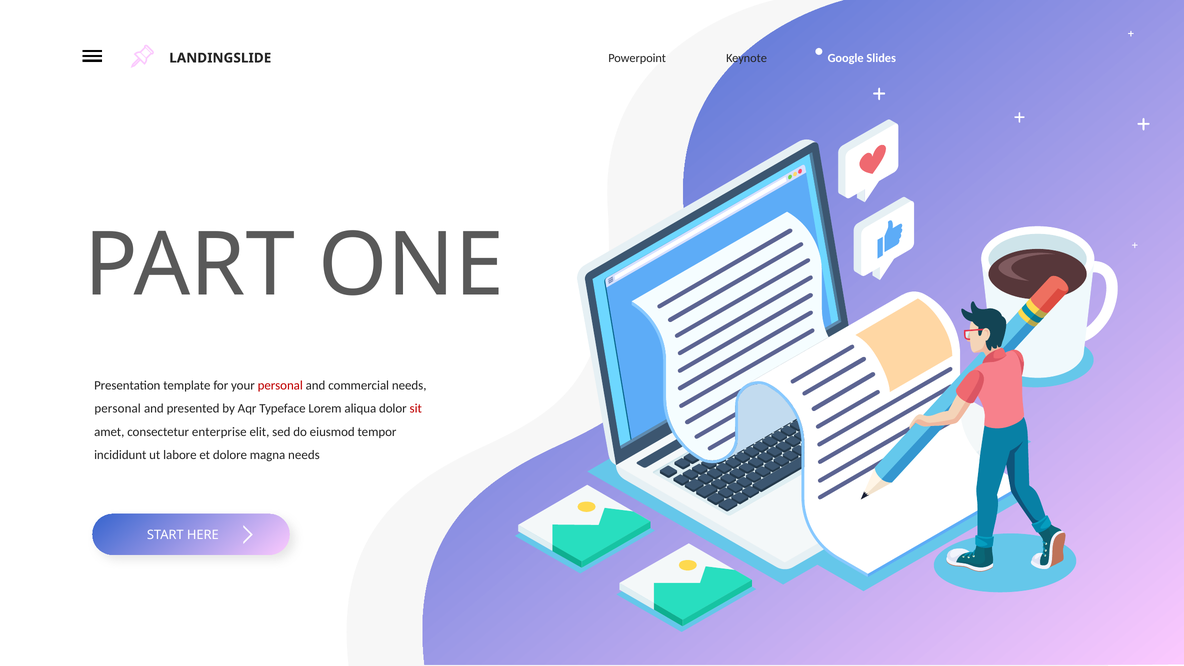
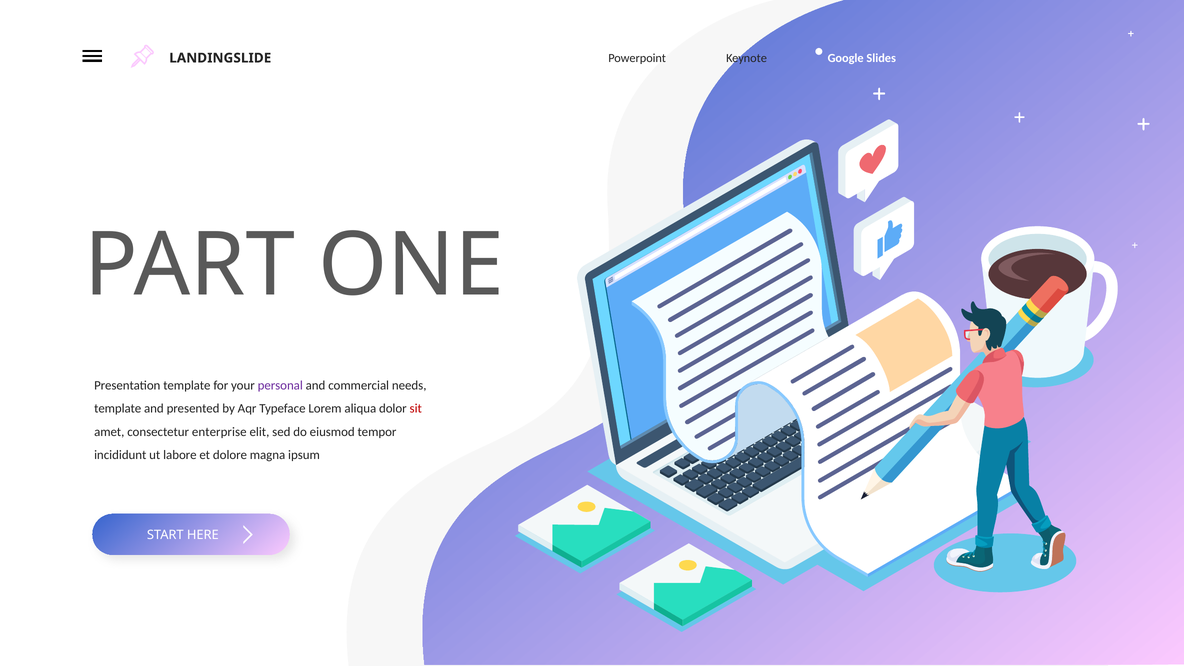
personal at (280, 385) colour: red -> purple
personal at (118, 409): personal -> template
magna needs: needs -> ipsum
